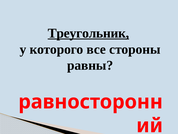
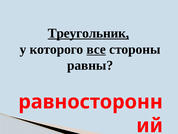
все underline: none -> present
